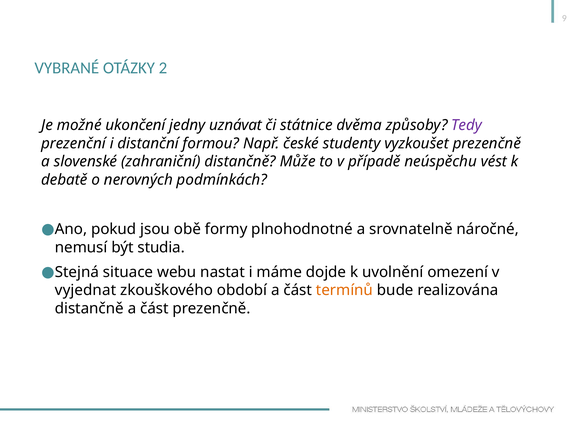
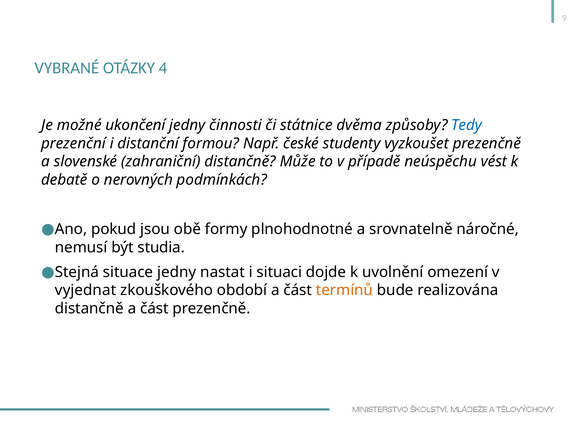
2: 2 -> 4
uznávat: uznávat -> činnosti
Tedy colour: purple -> blue
situace webu: webu -> jedny
máme: máme -> situaci
